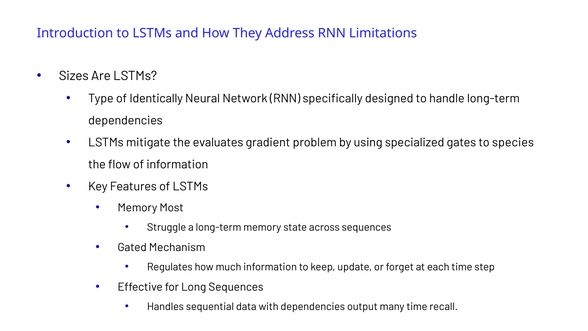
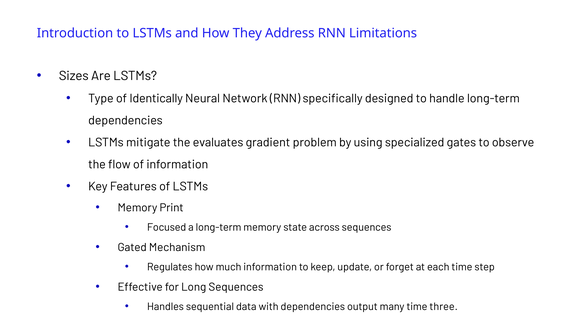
species: species -> observe
Most: Most -> Print
Struggle: Struggle -> Focused
recall: recall -> three
